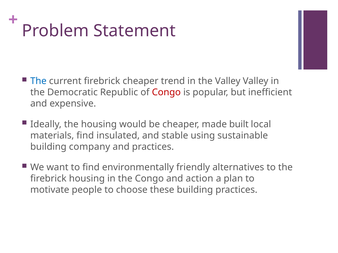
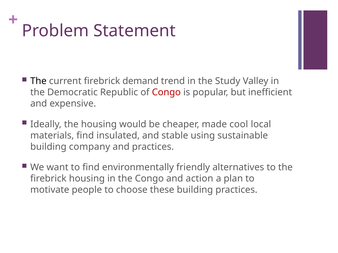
The at (38, 81) colour: blue -> black
firebrick cheaper: cheaper -> demand
the Valley: Valley -> Study
built: built -> cool
